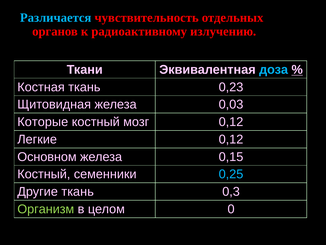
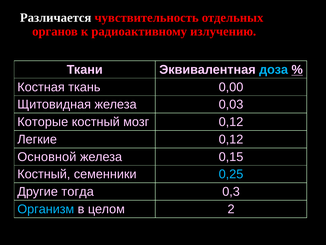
Различается colour: light blue -> white
0,23: 0,23 -> 0,00
Основном: Основном -> Основной
Другие ткань: ткань -> тогда
Организм colour: light green -> light blue
0: 0 -> 2
